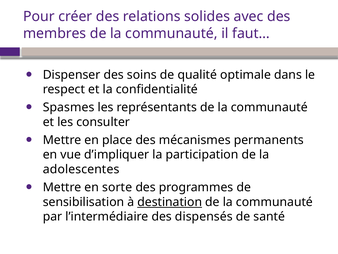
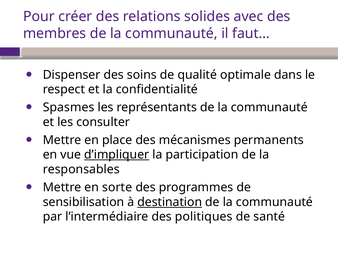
d’impliquer underline: none -> present
adolescentes: adolescentes -> responsables
dispensés: dispensés -> politiques
